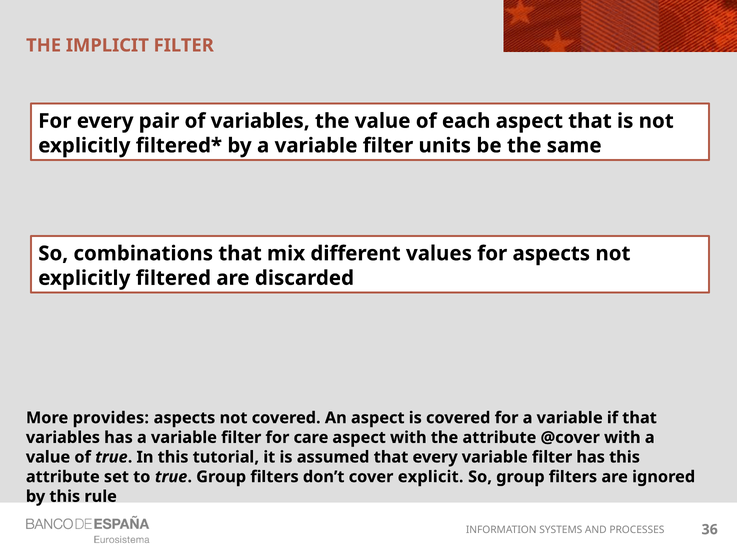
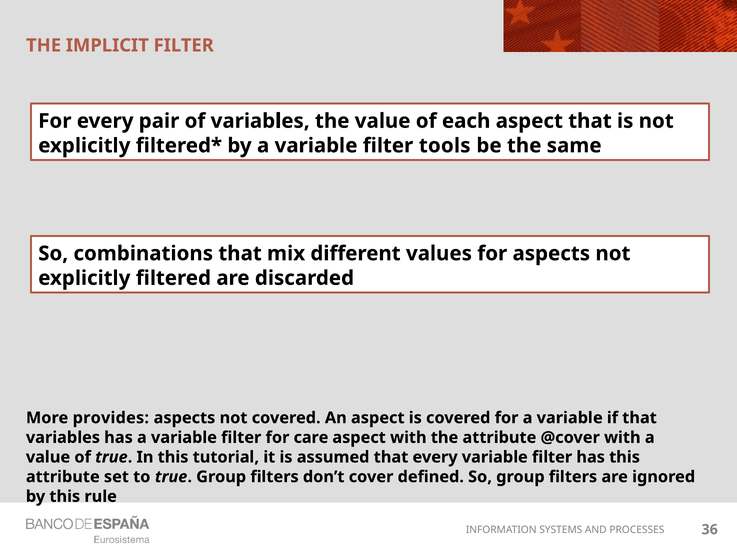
units: units -> tools
explicit: explicit -> defined
